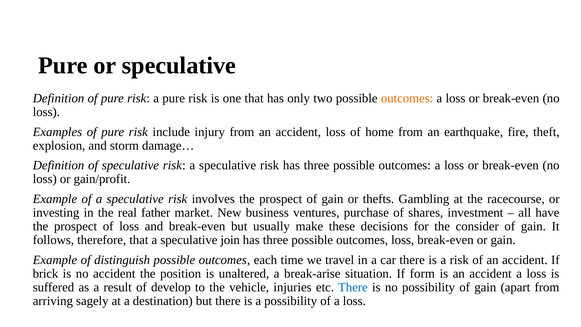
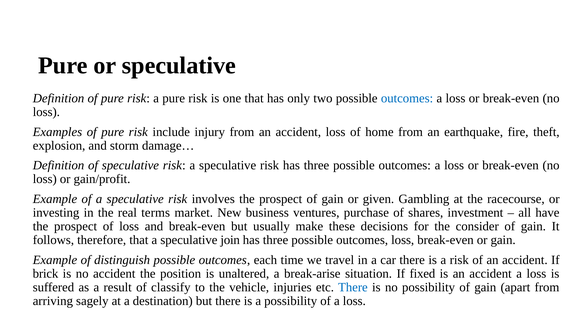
outcomes at (407, 98) colour: orange -> blue
thefts: thefts -> given
father: father -> terms
form: form -> fixed
develop: develop -> classify
